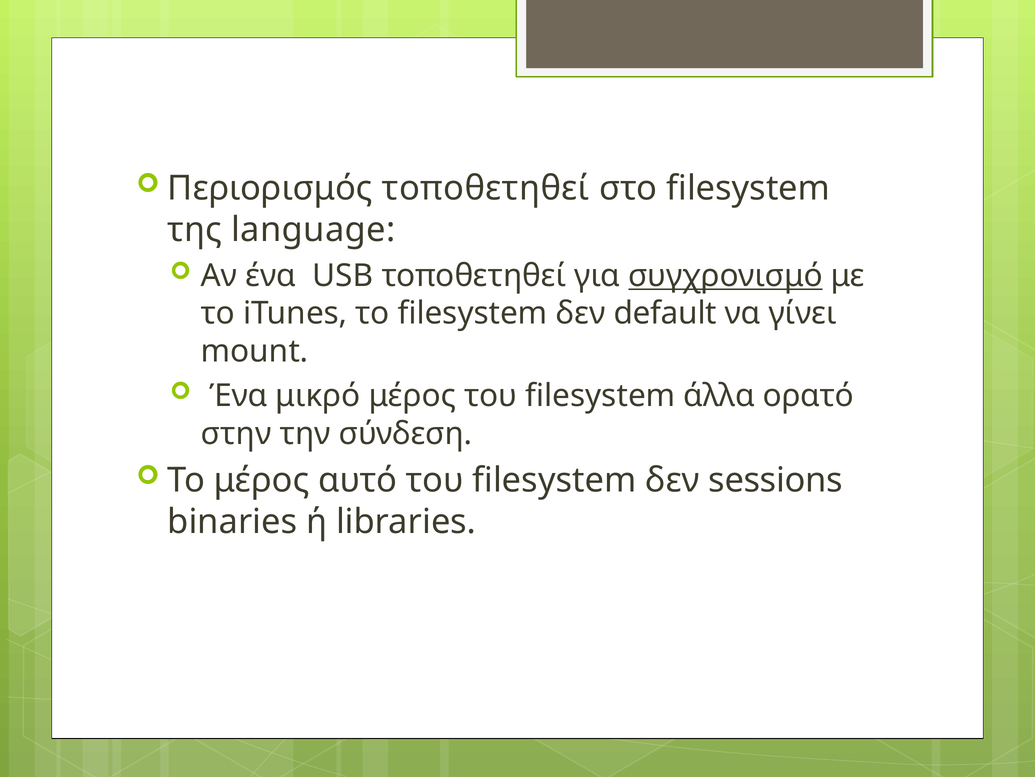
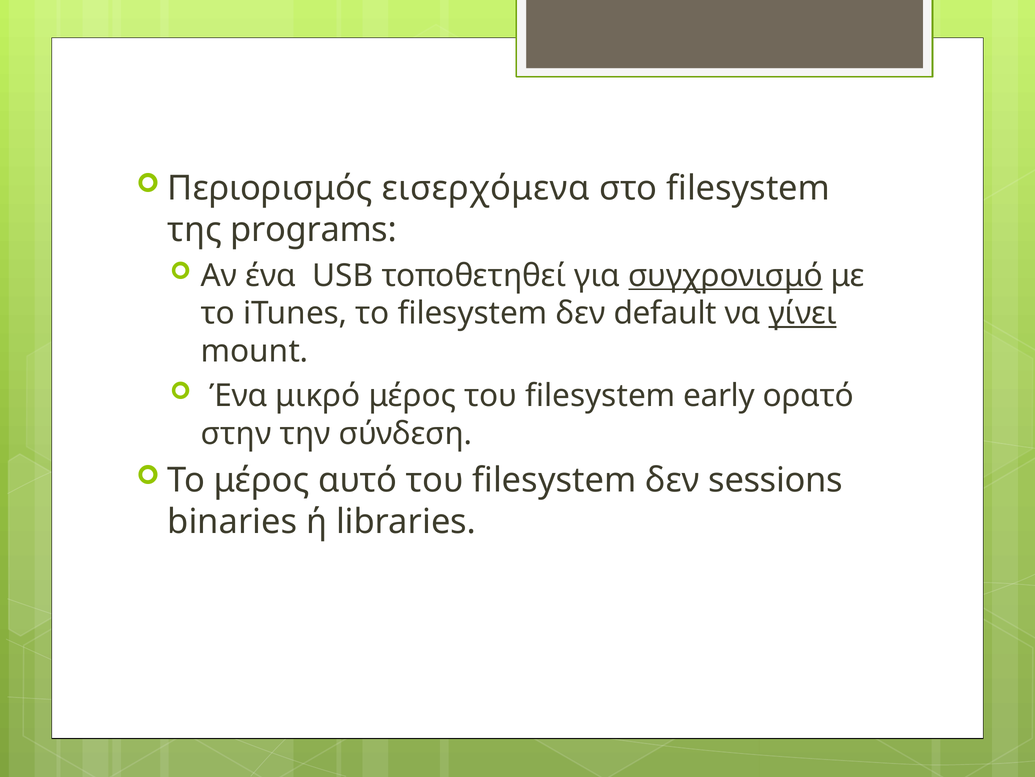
Περιορισμός τοποθετηθεί: τοποθετηθεί -> εισερχόμενα
language: language -> programs
γίνει underline: none -> present
άλλα: άλλα -> early
